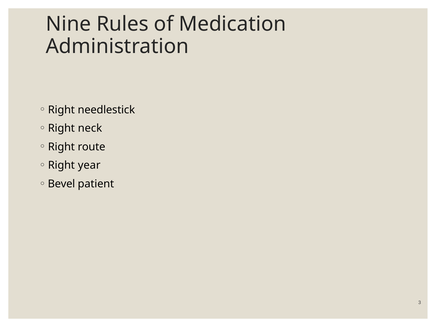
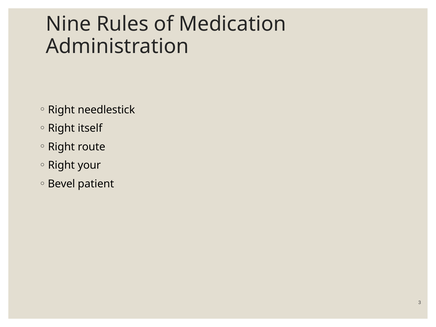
neck: neck -> itself
year: year -> your
